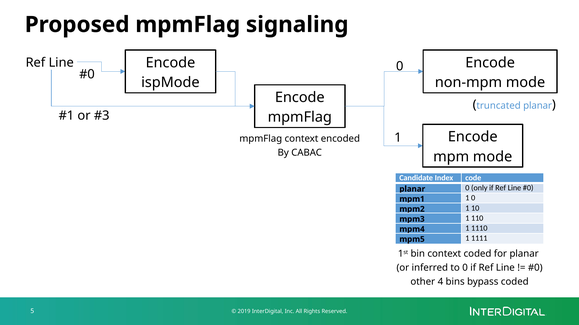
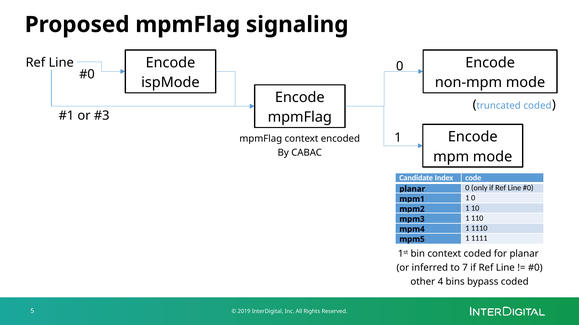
truncated planar: planar -> coded
to 0: 0 -> 7
